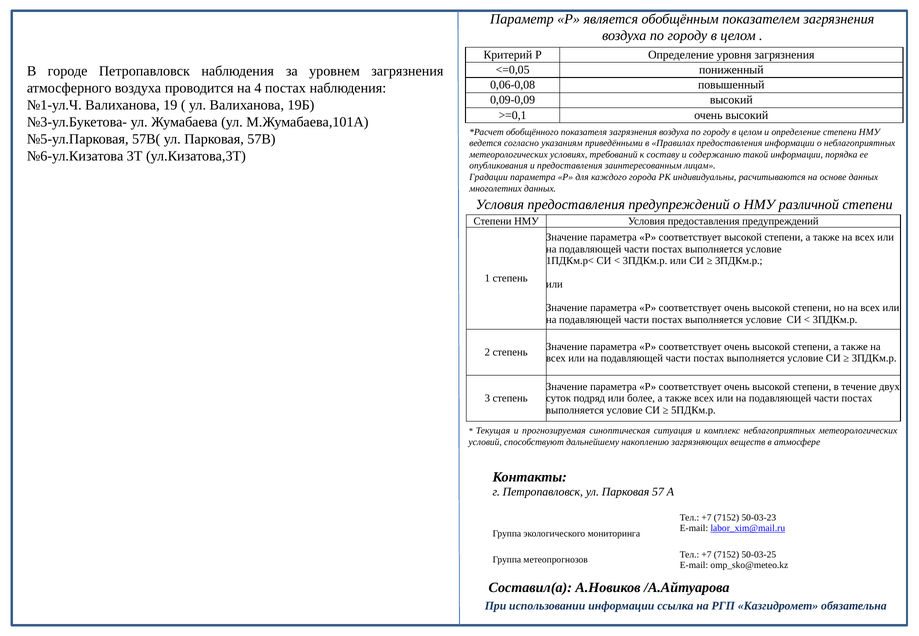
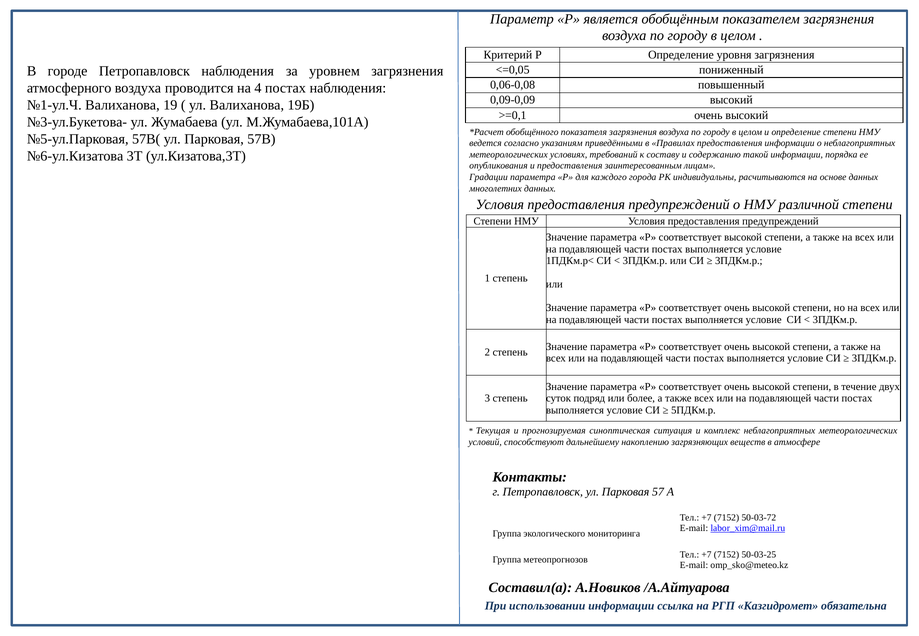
50-03-23: 50-03-23 -> 50-03-72
